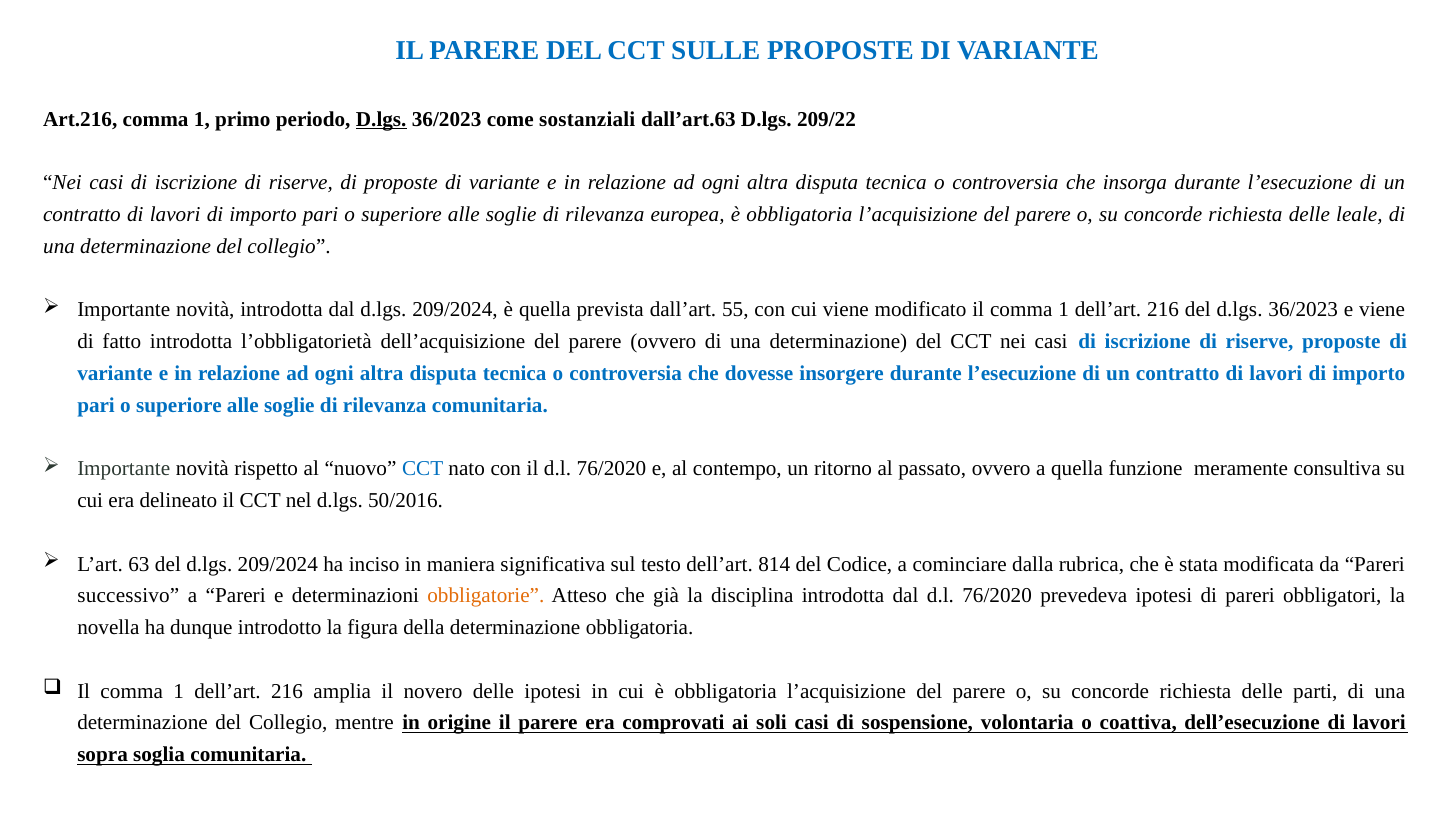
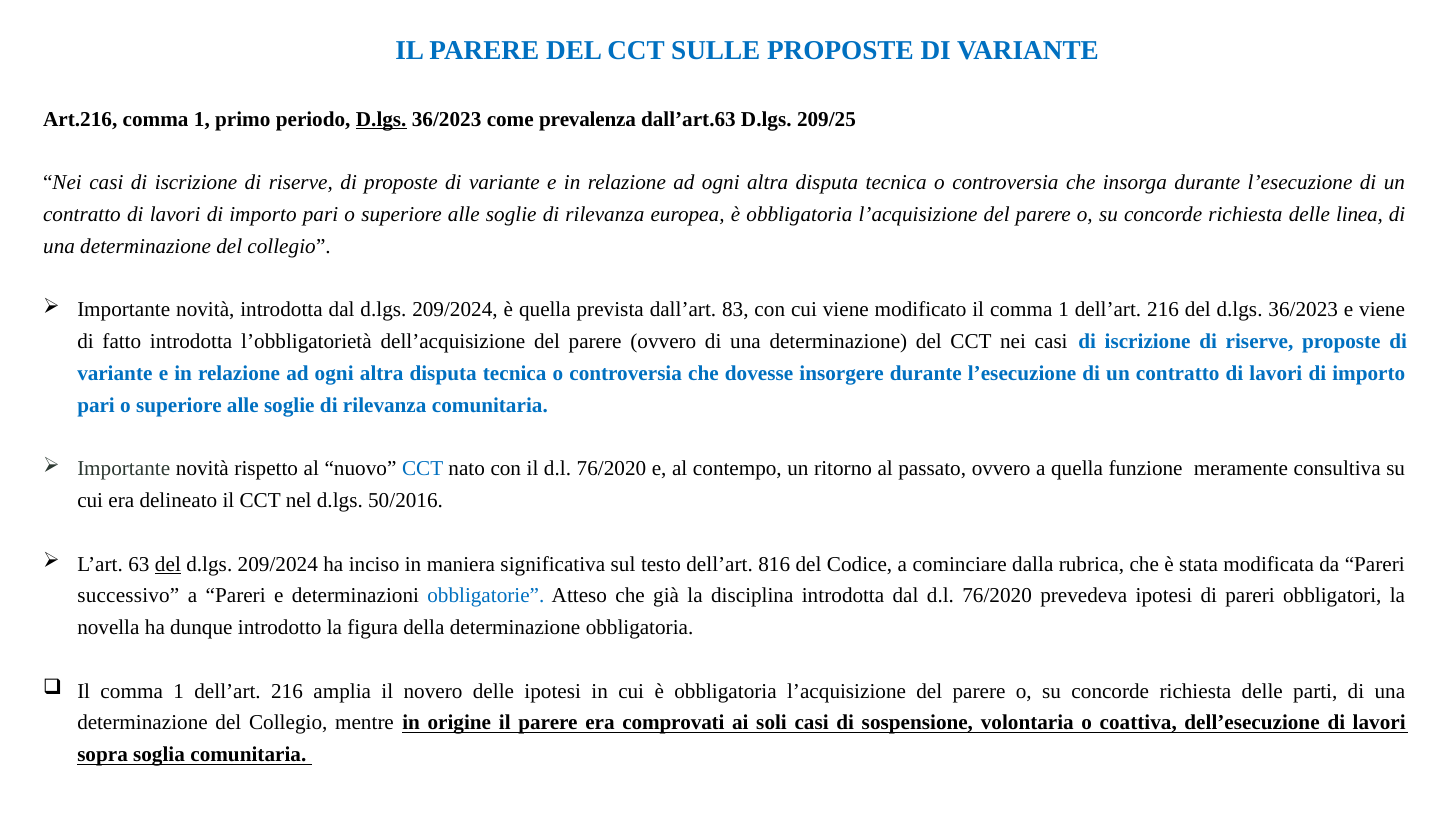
sostanziali: sostanziali -> prevalenza
209/22: 209/22 -> 209/25
leale: leale -> linea
55: 55 -> 83
del at (168, 564) underline: none -> present
814: 814 -> 816
obbligatorie colour: orange -> blue
